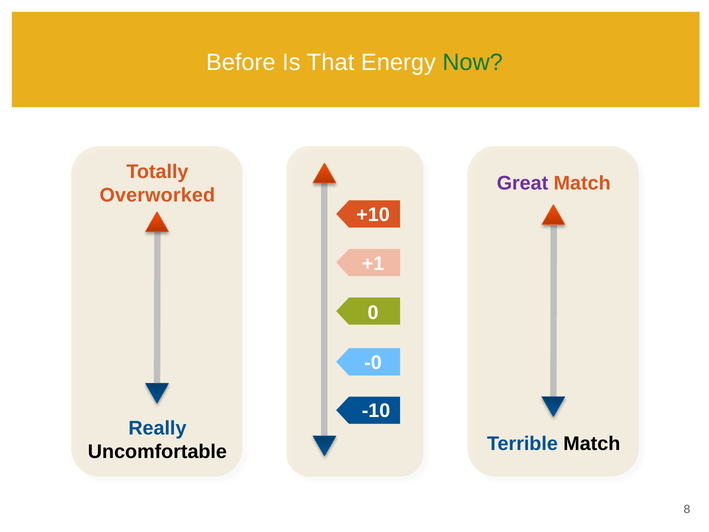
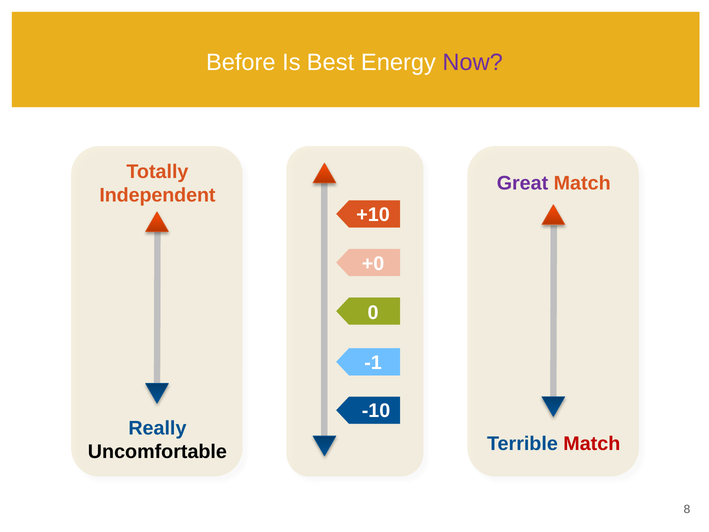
That: That -> Best
Now colour: green -> purple
Overworked: Overworked -> Independent
+1: +1 -> +0
-0: -0 -> -1
Match at (592, 443) colour: black -> red
